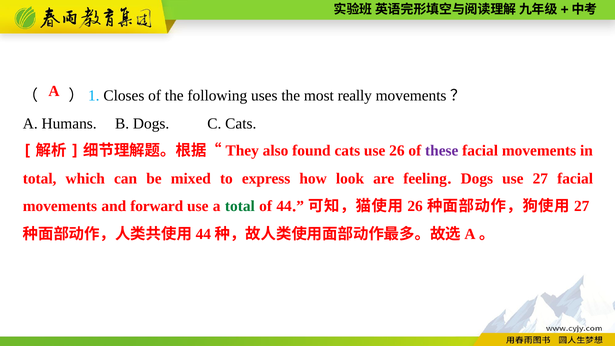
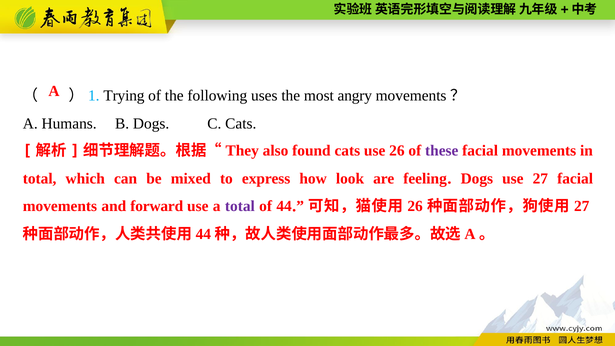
Closes: Closes -> Trying
really: really -> angry
total at (240, 206) colour: green -> purple
